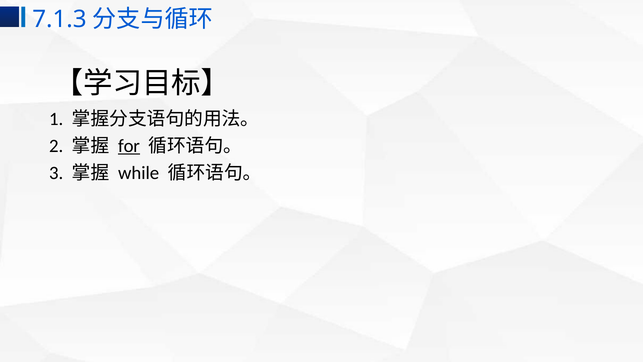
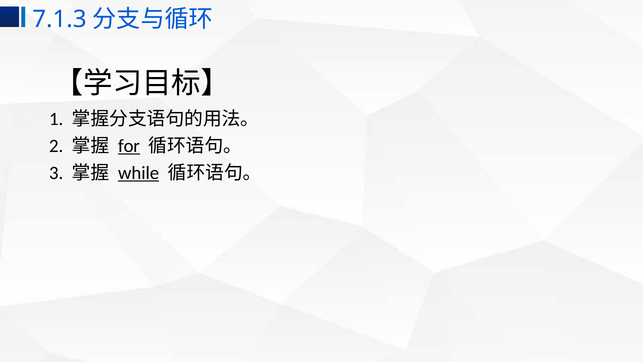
while underline: none -> present
